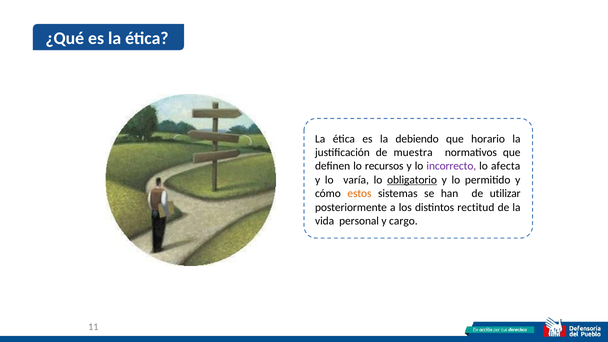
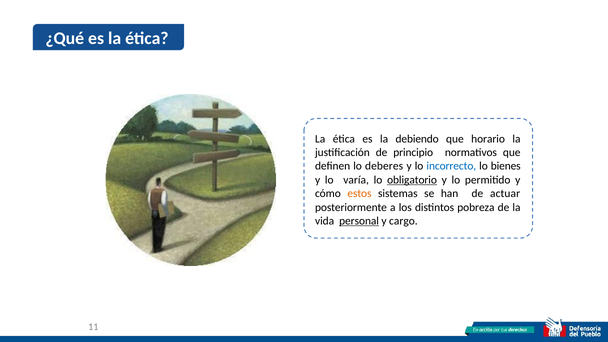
muestra: muestra -> principio
recursos: recursos -> deberes
incorrecto colour: purple -> blue
afecta: afecta -> bienes
utilizar: utilizar -> actuar
rectitud: rectitud -> pobreza
personal underline: none -> present
